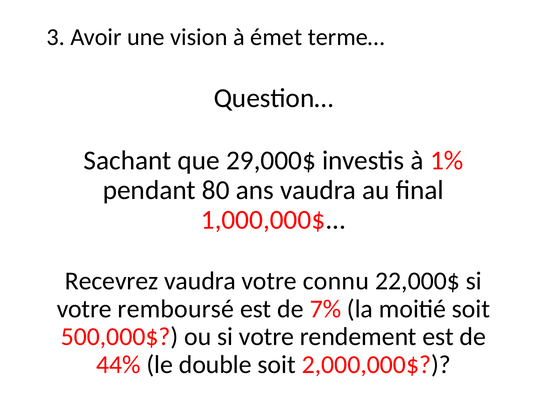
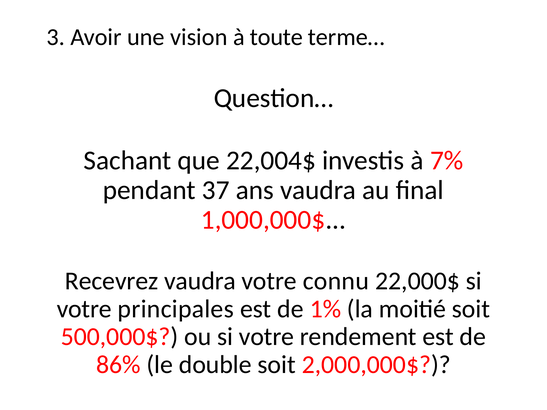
émet: émet -> toute
29,000$: 29,000$ -> 22,004$
1%: 1% -> 7%
80: 80 -> 37
remboursé: remboursé -> principales
7%: 7% -> 1%
44%: 44% -> 86%
